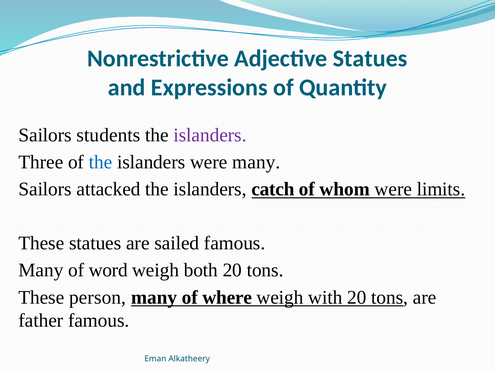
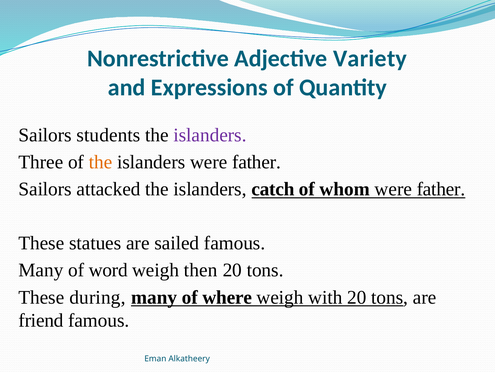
Adjective Statues: Statues -> Variety
the at (101, 162) colour: blue -> orange
islanders were many: many -> father
whom were limits: limits -> father
both: both -> then
person: person -> during
father: father -> friend
